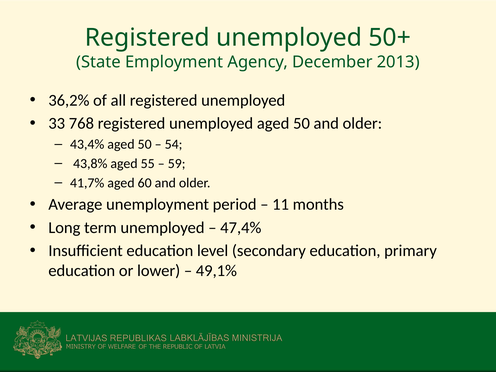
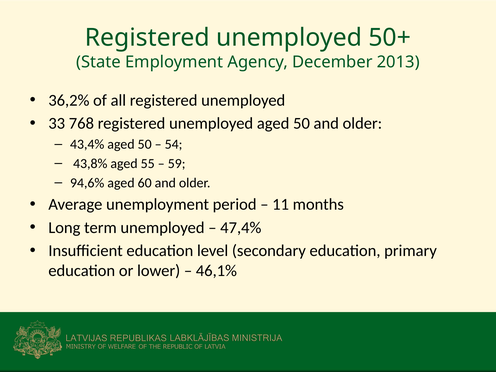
41,7%: 41,7% -> 94,6%
49,1%: 49,1% -> 46,1%
